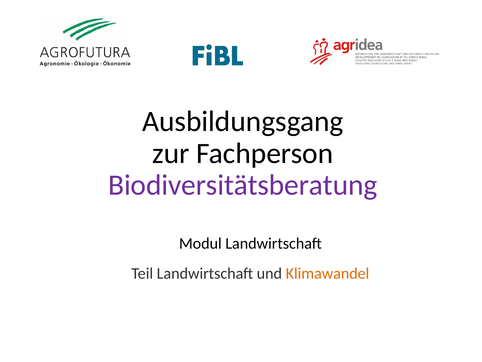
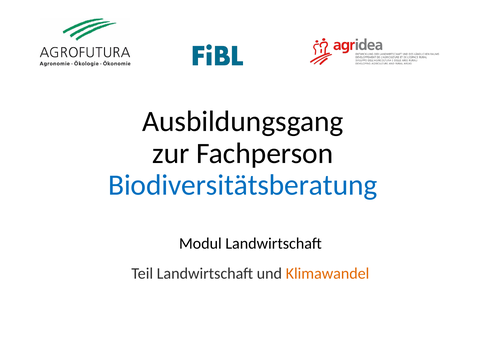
Biodiversitätsberatung colour: purple -> blue
